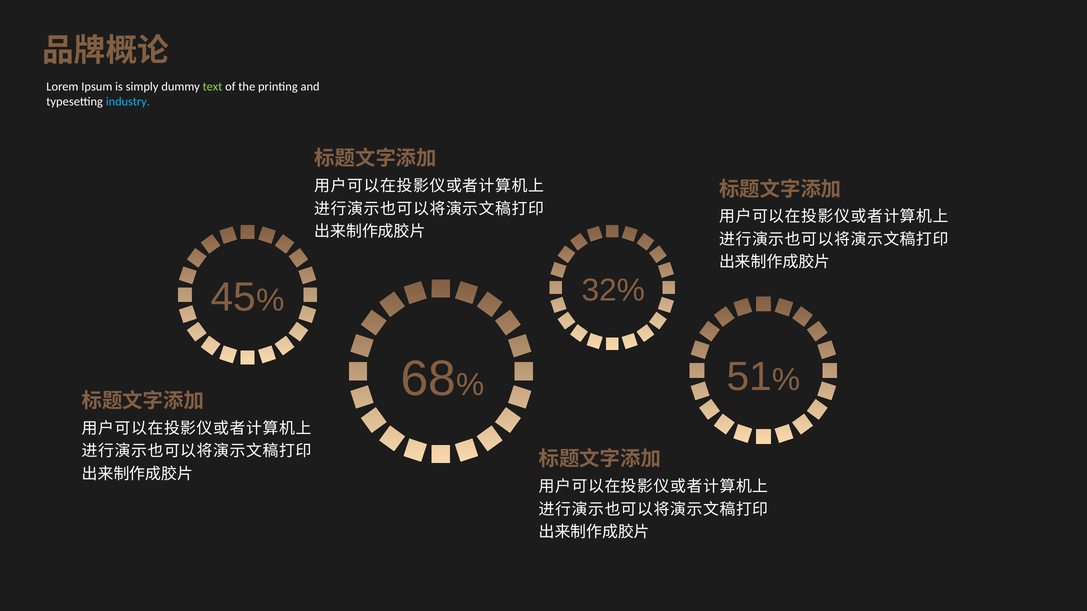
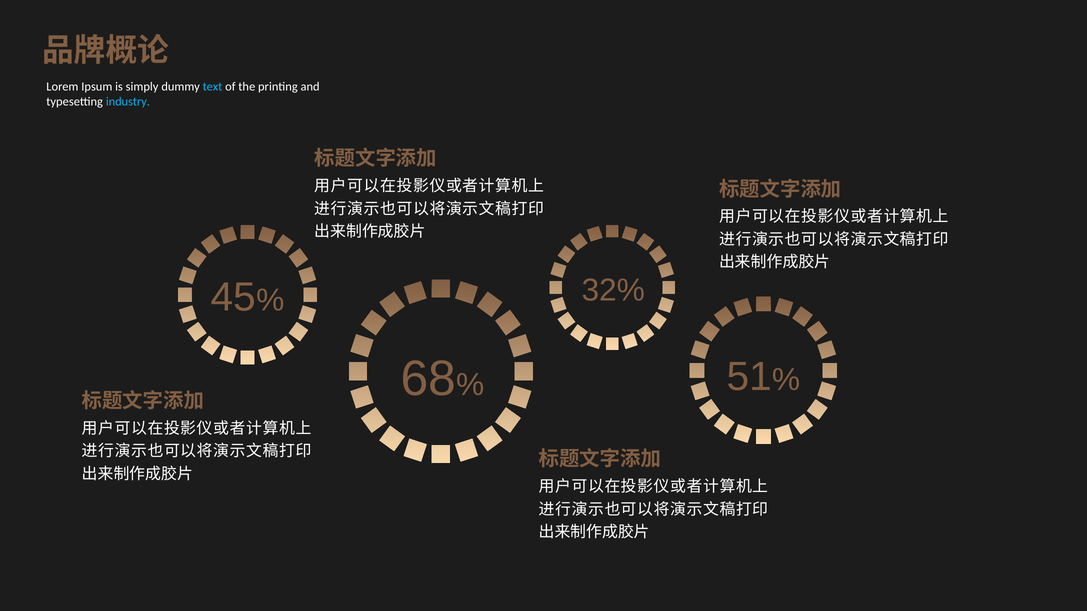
text colour: light green -> light blue
